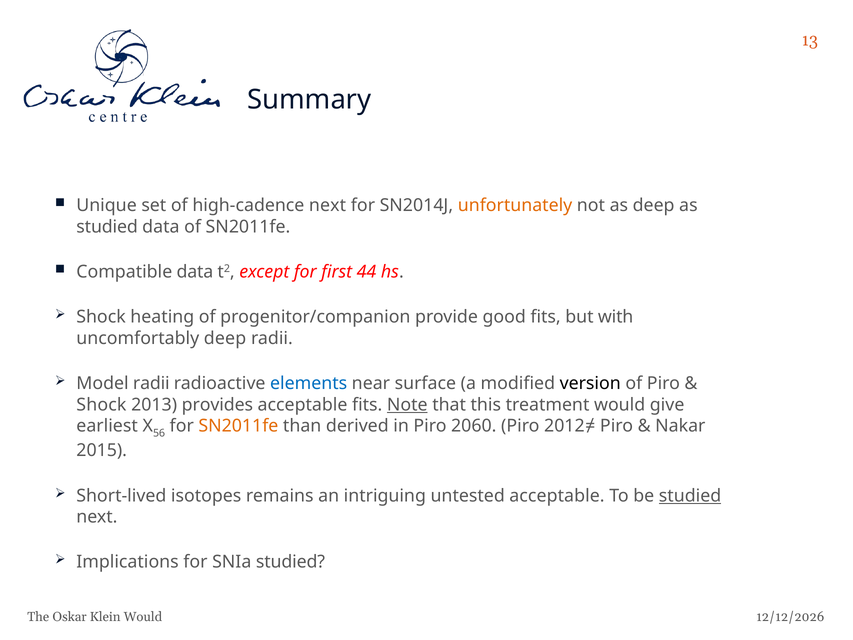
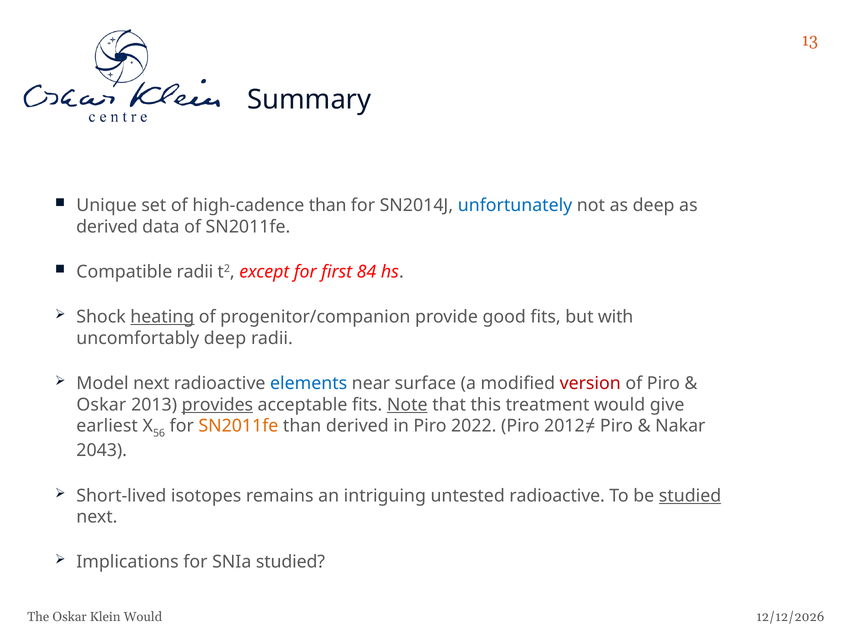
high-cadence next: next -> than
unfortunately colour: orange -> blue
studied at (107, 227): studied -> derived
Compatible data: data -> radii
44: 44 -> 84
heating underline: none -> present
Model radii: radii -> next
version colour: black -> red
Shock at (101, 405): Shock -> Oskar
provides underline: none -> present
2060: 2060 -> 2022
2015: 2015 -> 2043
untested acceptable: acceptable -> radioactive
